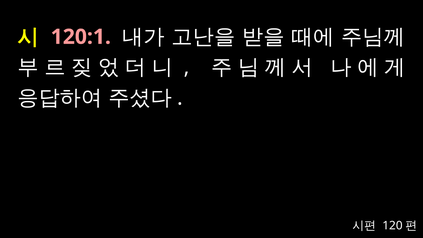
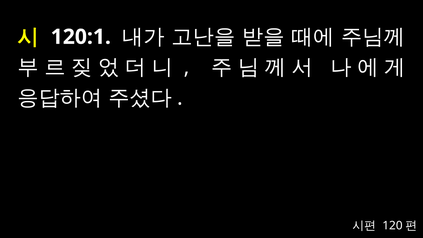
120:1 colour: pink -> white
